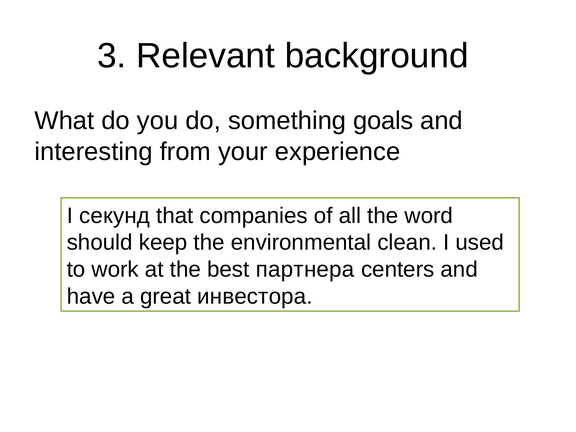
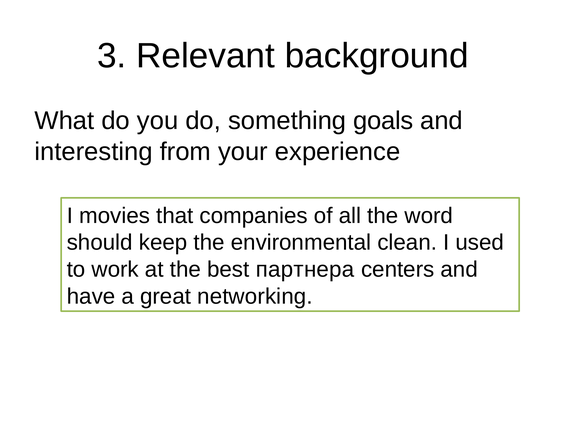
секунд: секунд -> movies
инвестора: инвестора -> networking
